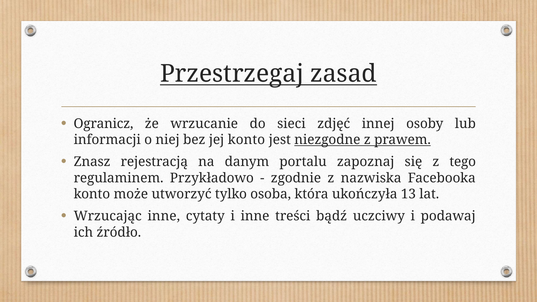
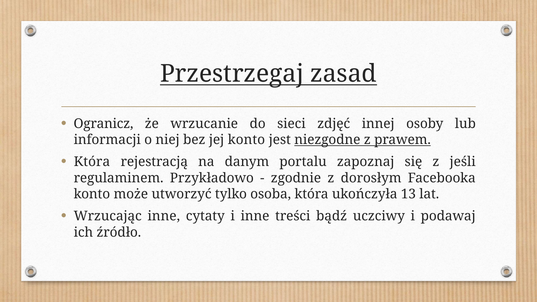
Znasz at (92, 162): Znasz -> Która
tego: tego -> jeśli
nazwiska: nazwiska -> dorosłym
